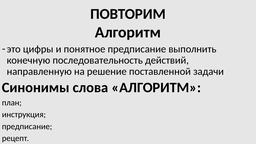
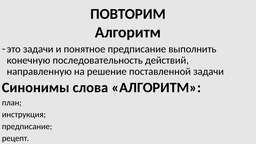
это цифры: цифры -> задачи
